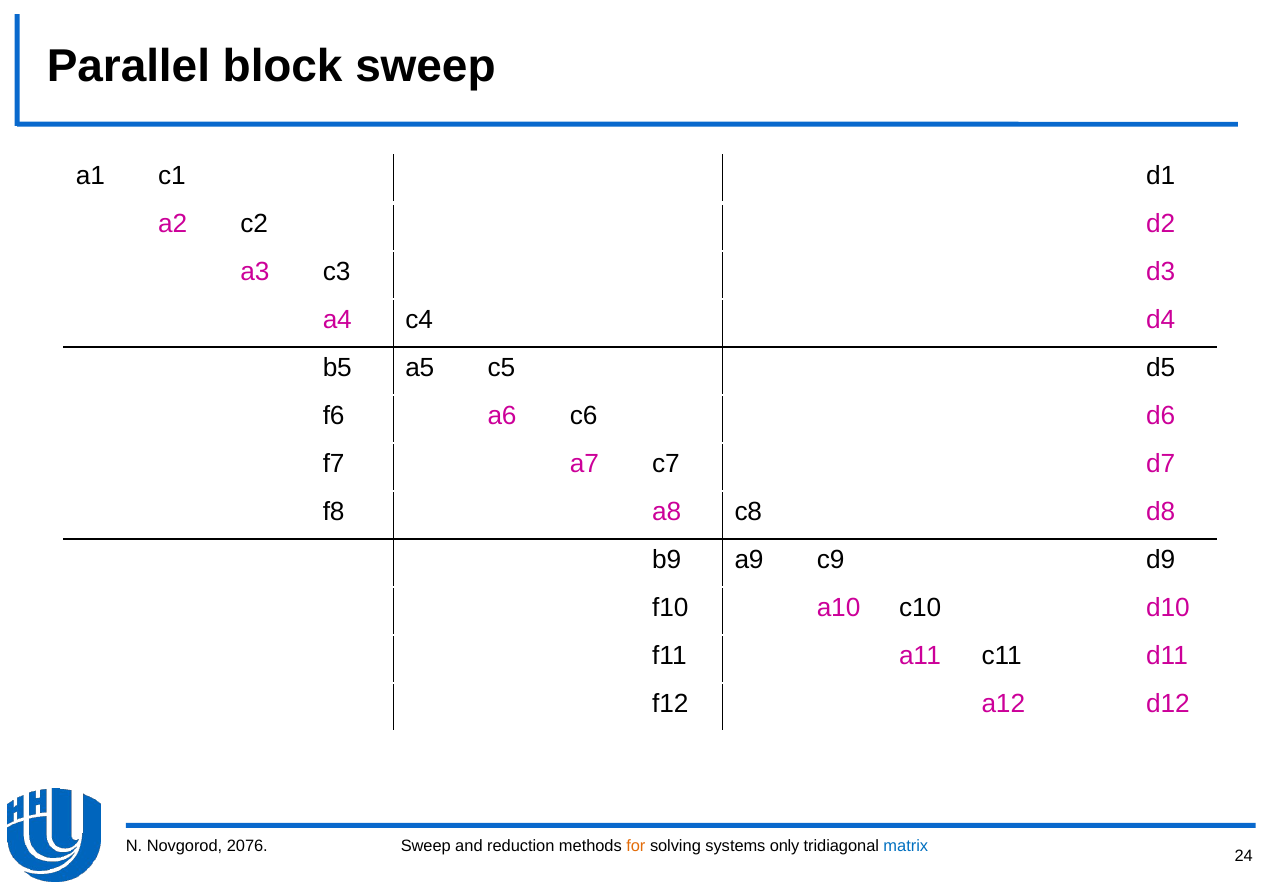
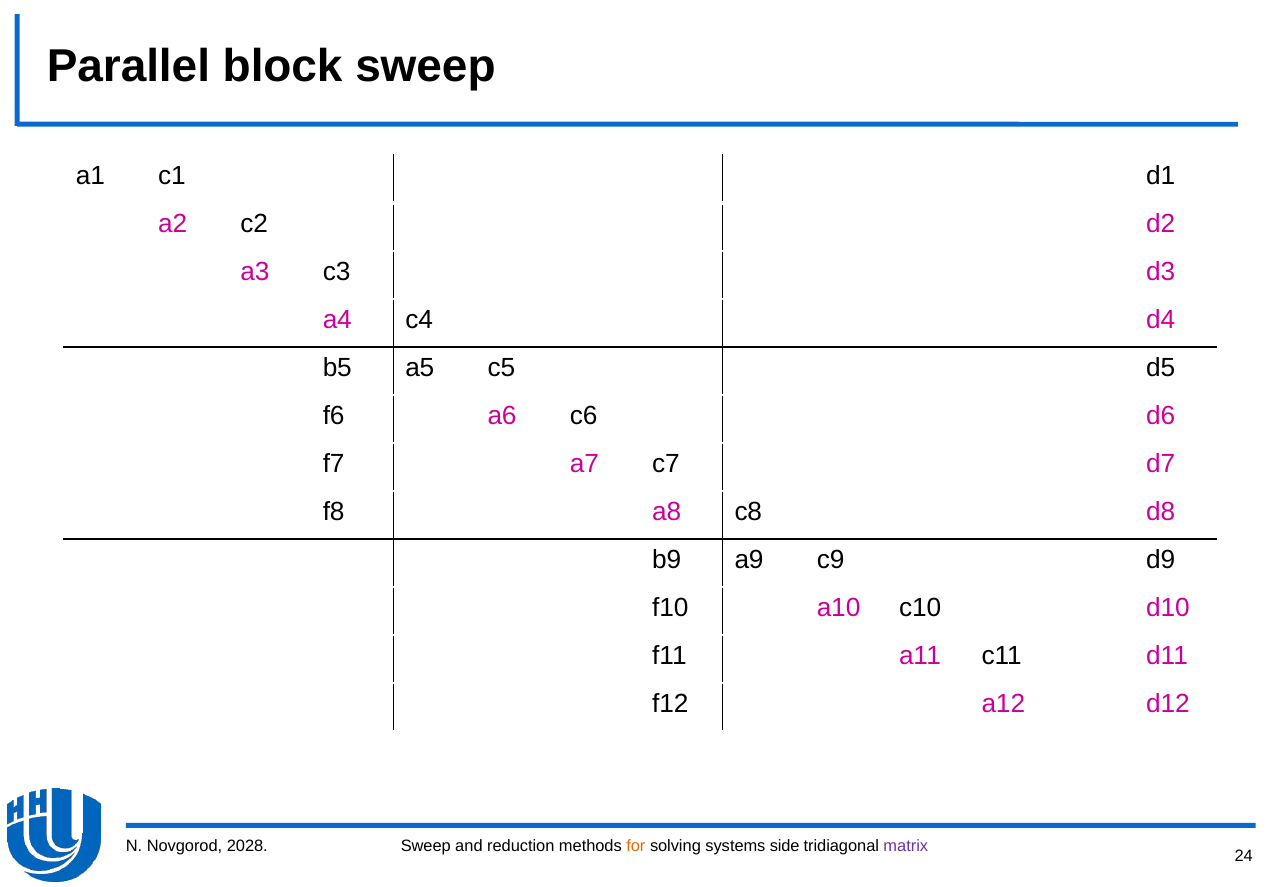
2076: 2076 -> 2028
only: only -> side
matrix colour: blue -> purple
